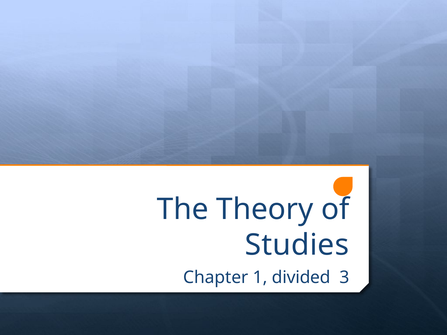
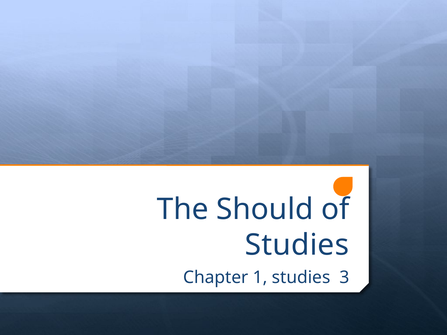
Theory: Theory -> Should
1 divided: divided -> studies
